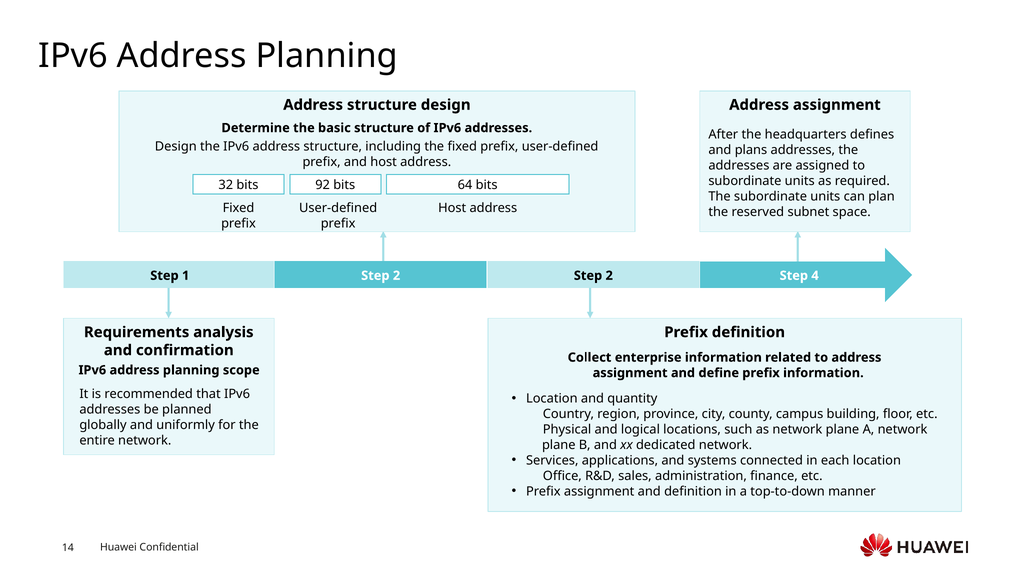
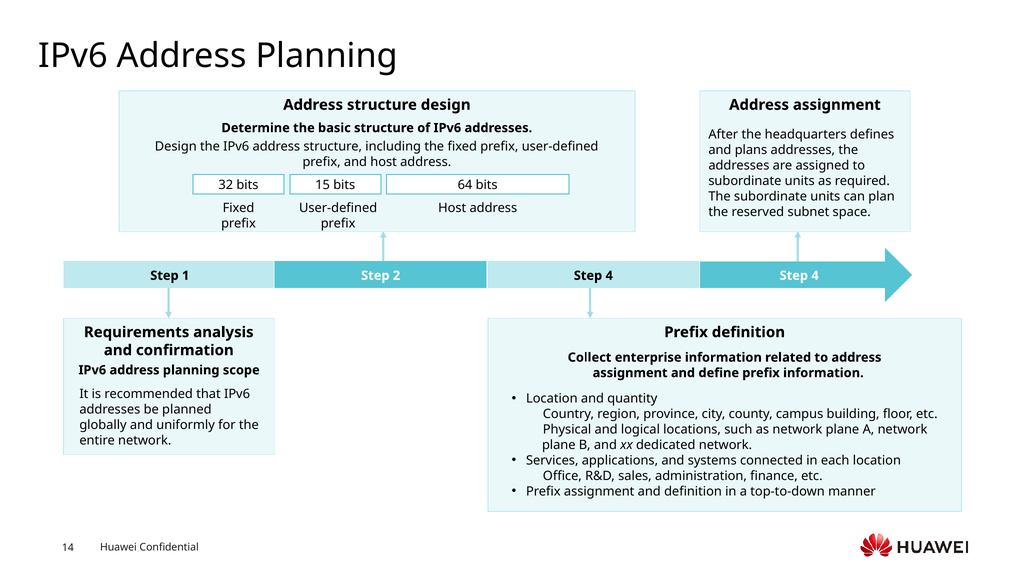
92: 92 -> 15
2 Step 2: 2 -> 4
